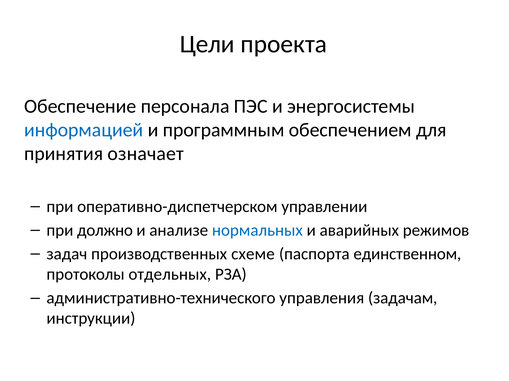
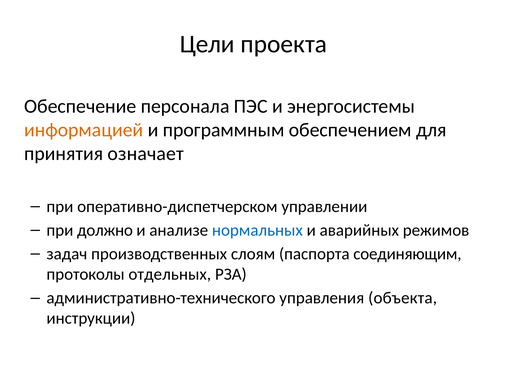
информацией colour: blue -> orange
схеме: схеме -> слоям
единственном: единственном -> соединяющим
задачам: задачам -> объекта
